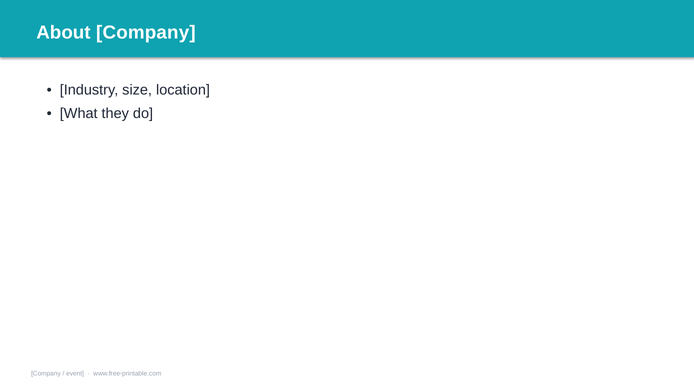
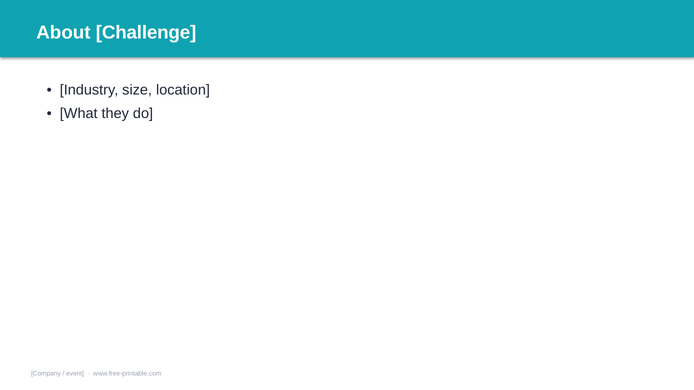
About Company: Company -> Challenge
